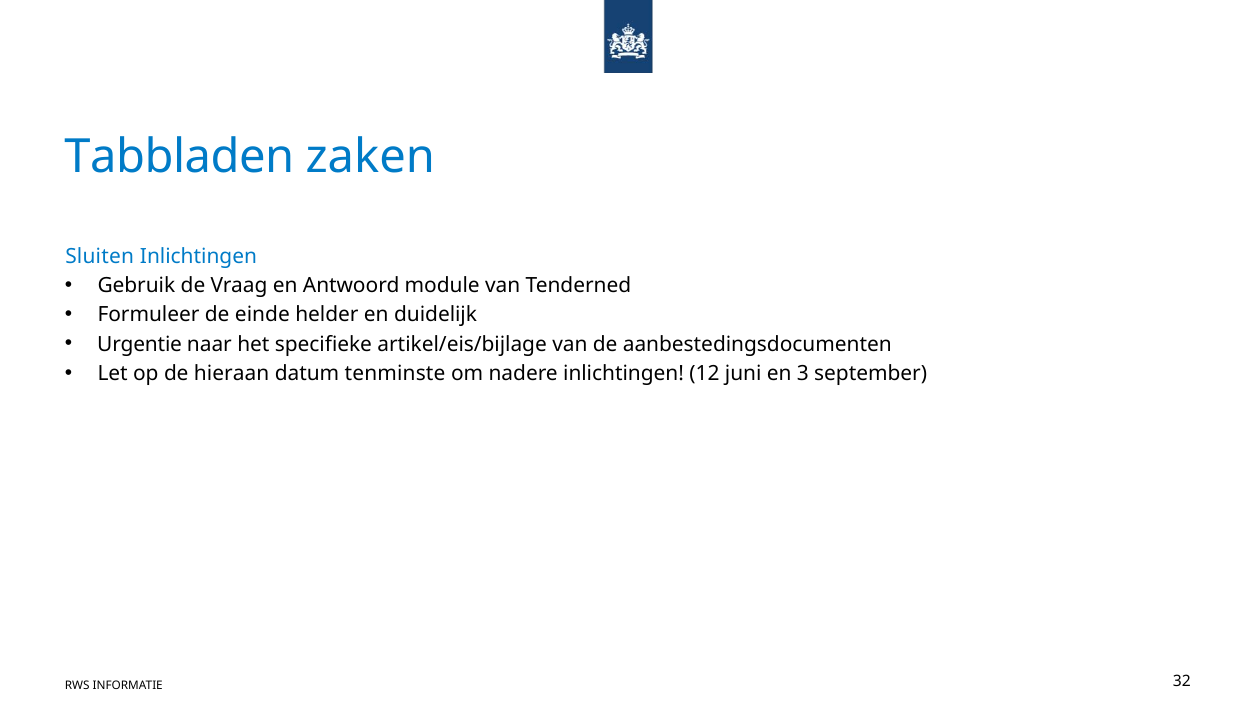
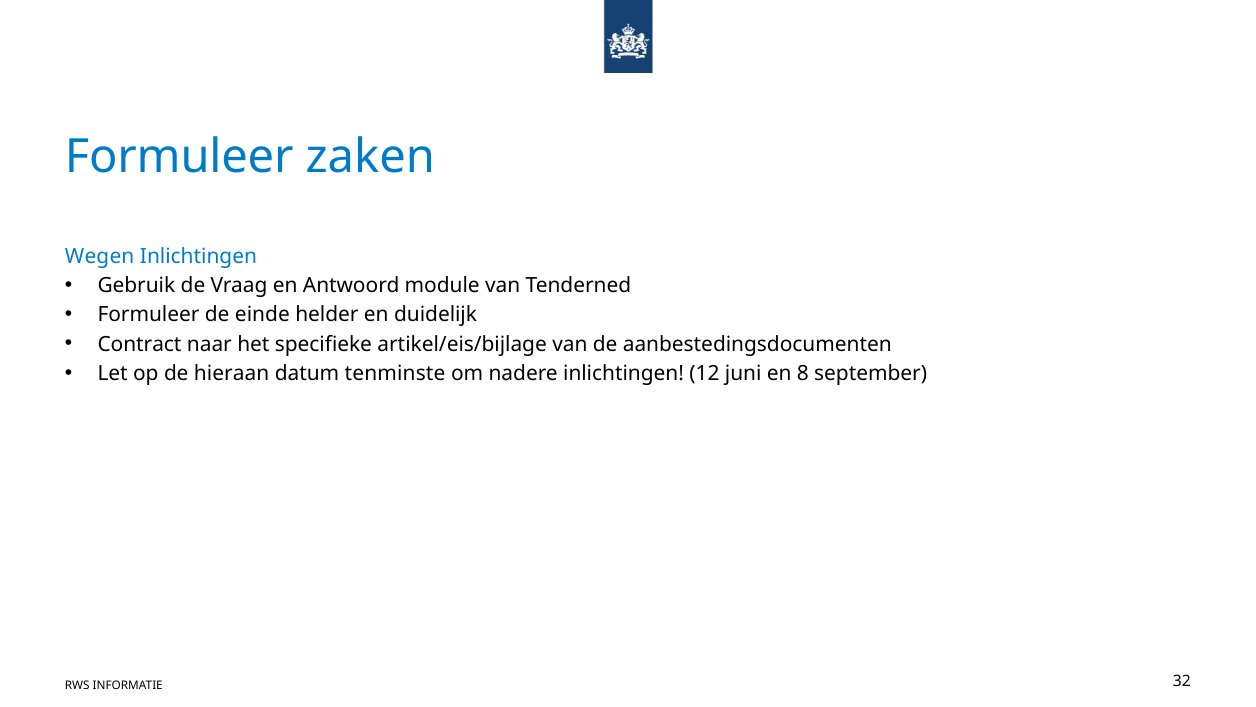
Tabbladen at (179, 157): Tabbladen -> Formuleer
Sluiten: Sluiten -> Wegen
Urgentie: Urgentie -> Contract
3: 3 -> 8
